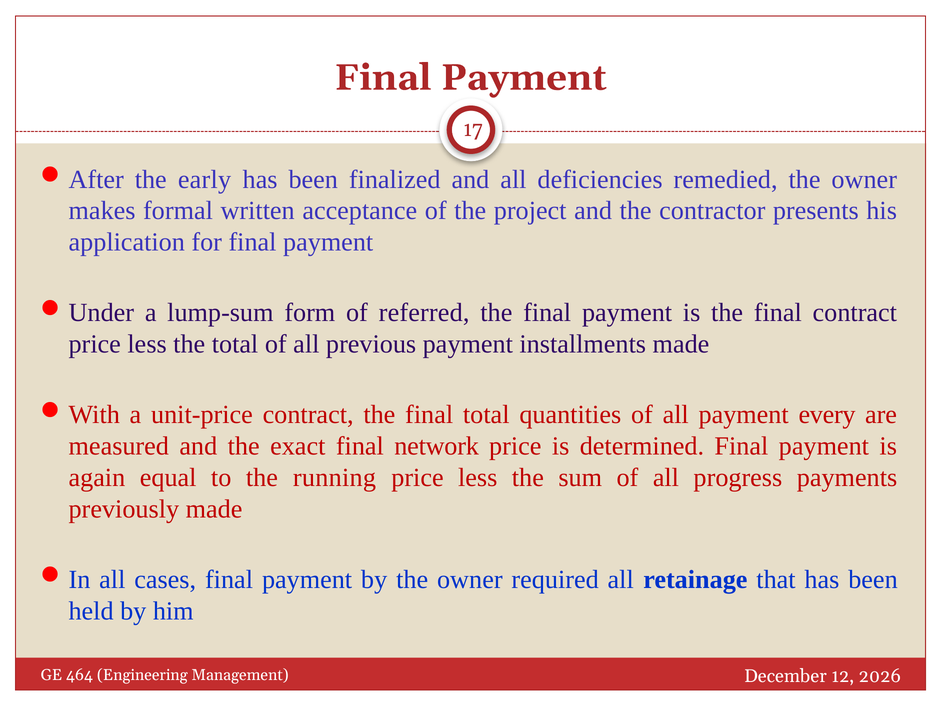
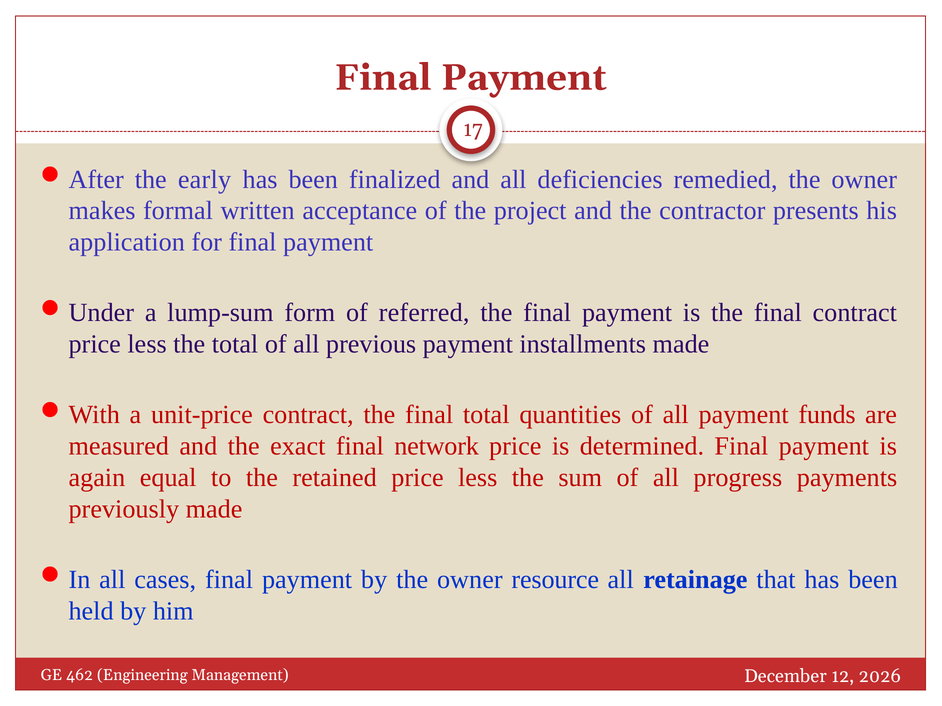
every: every -> funds
running: running -> retained
required: required -> resource
464: 464 -> 462
